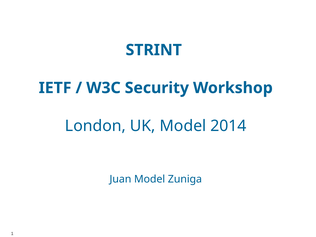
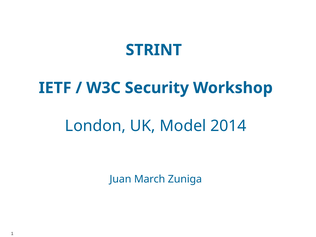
Juan Model: Model -> March
